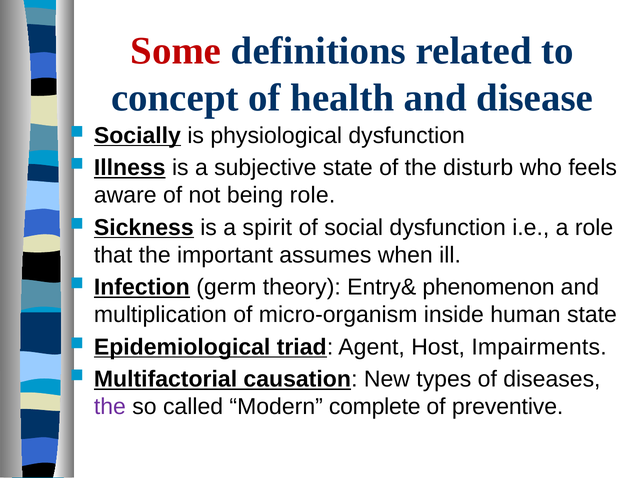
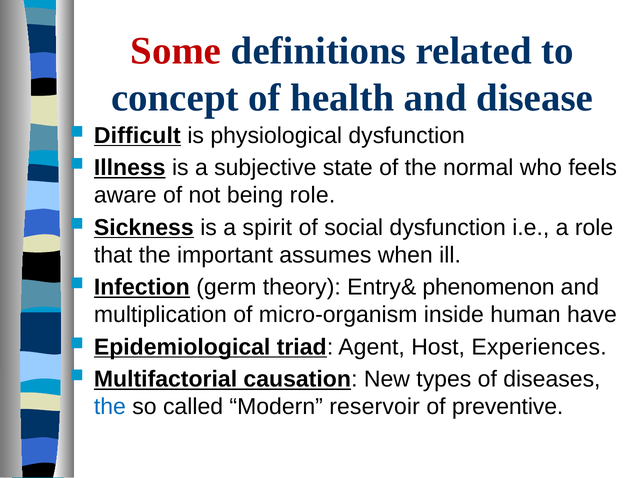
Socially: Socially -> Difficult
disturb: disturb -> normal
human state: state -> have
Impairments: Impairments -> Experiences
the at (110, 407) colour: purple -> blue
complete: complete -> reservoir
